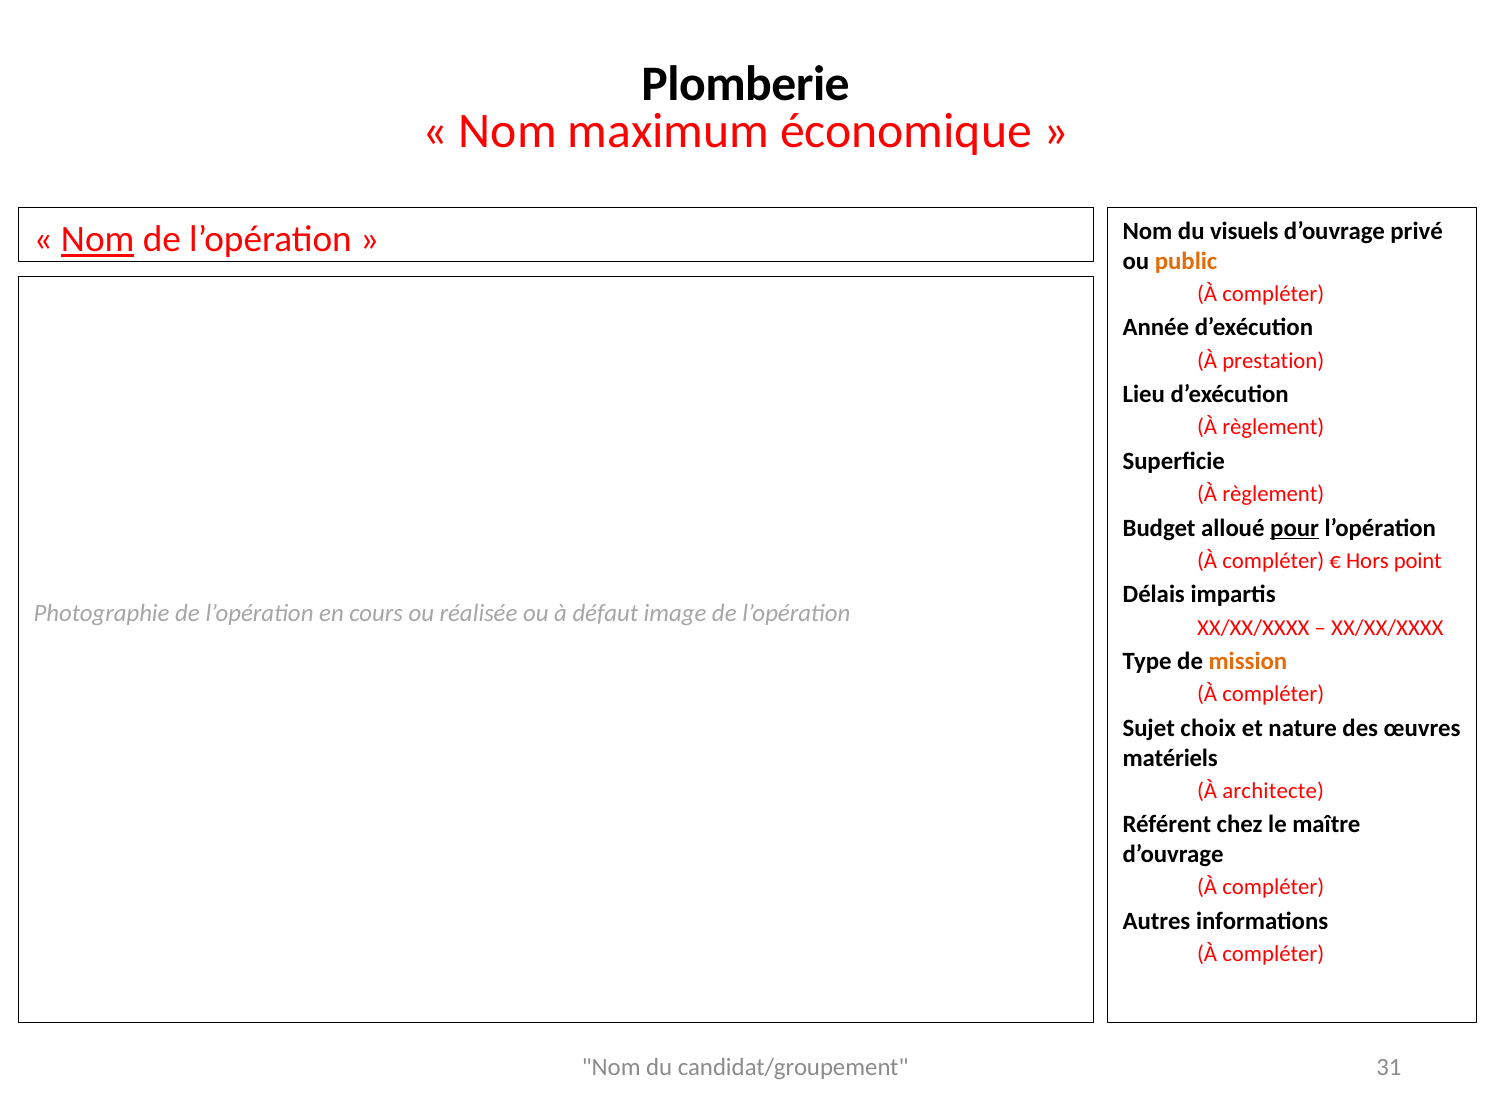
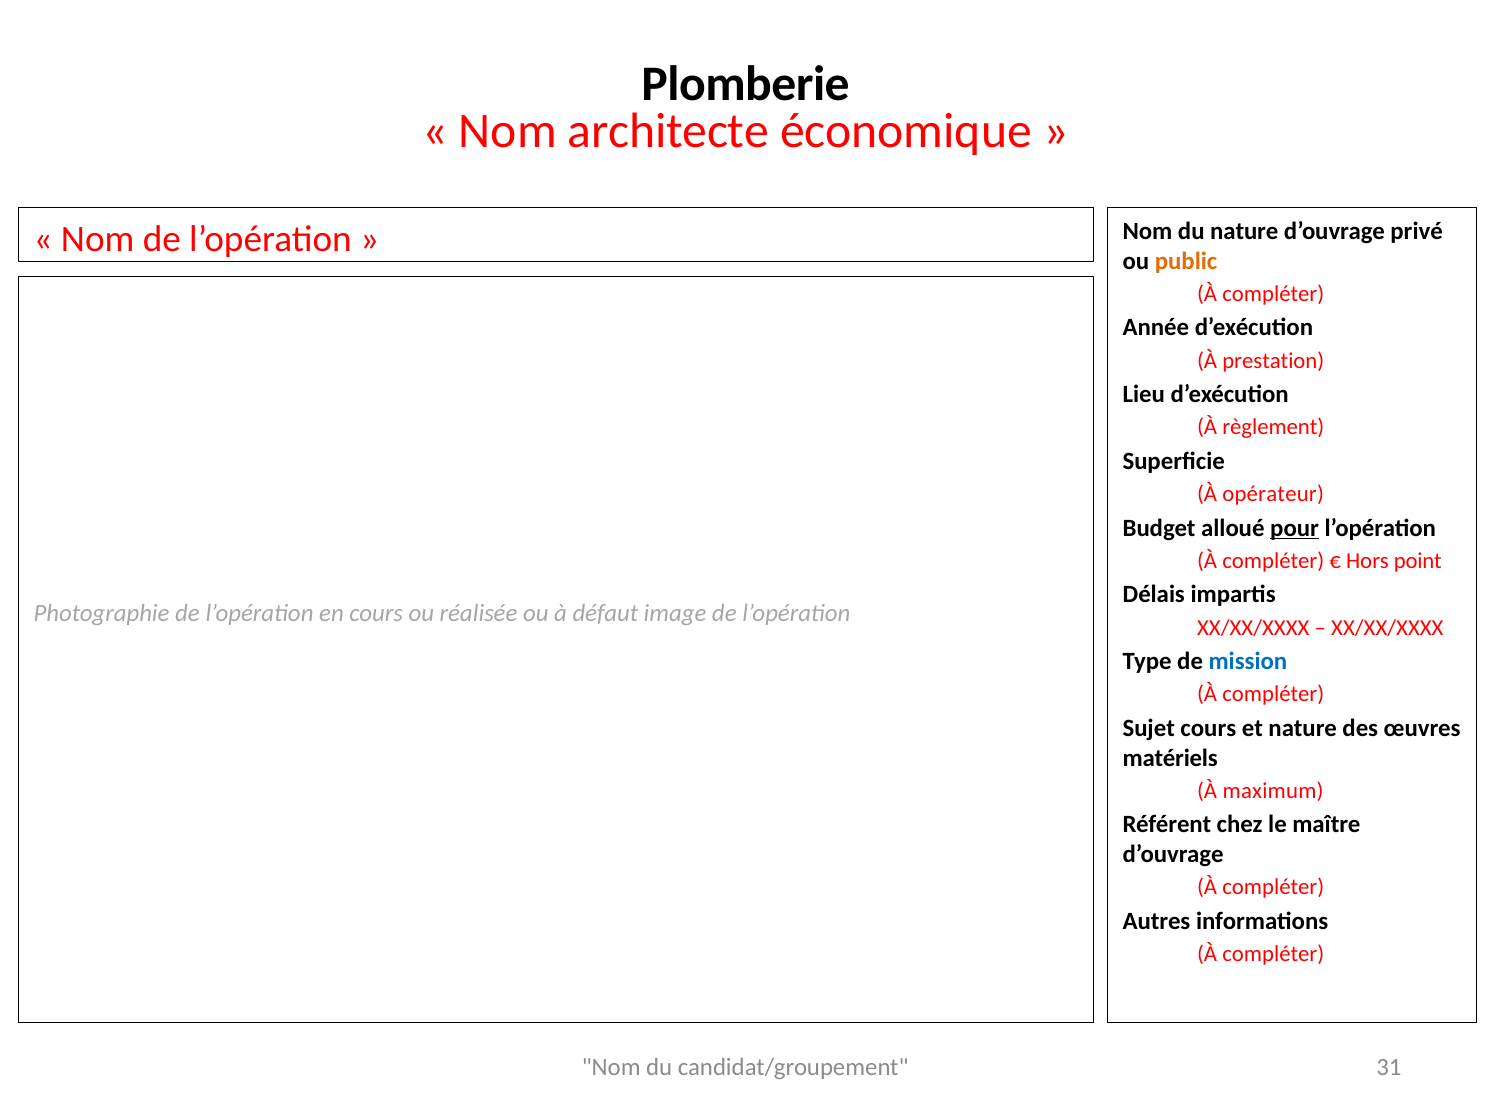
maximum: maximum -> architecte
du visuels: visuels -> nature
Nom at (98, 240) underline: present -> none
règlement at (1273, 494): règlement -> opérateur
mission colour: orange -> blue
Sujet choix: choix -> cours
architecte: architecte -> maximum
